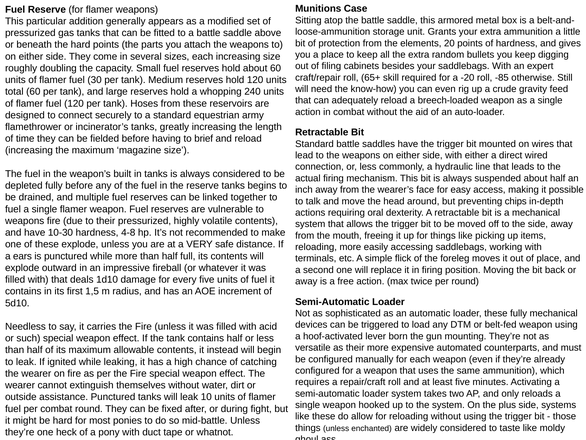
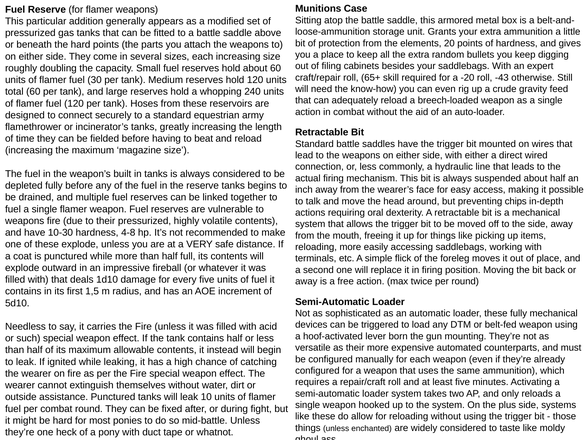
-85: -85 -> -43
brief: brief -> beat
ears: ears -> coat
